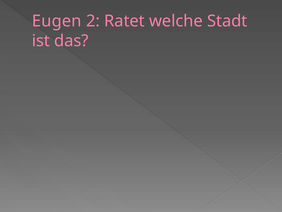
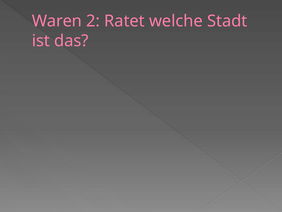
Eugen: Eugen -> Waren
